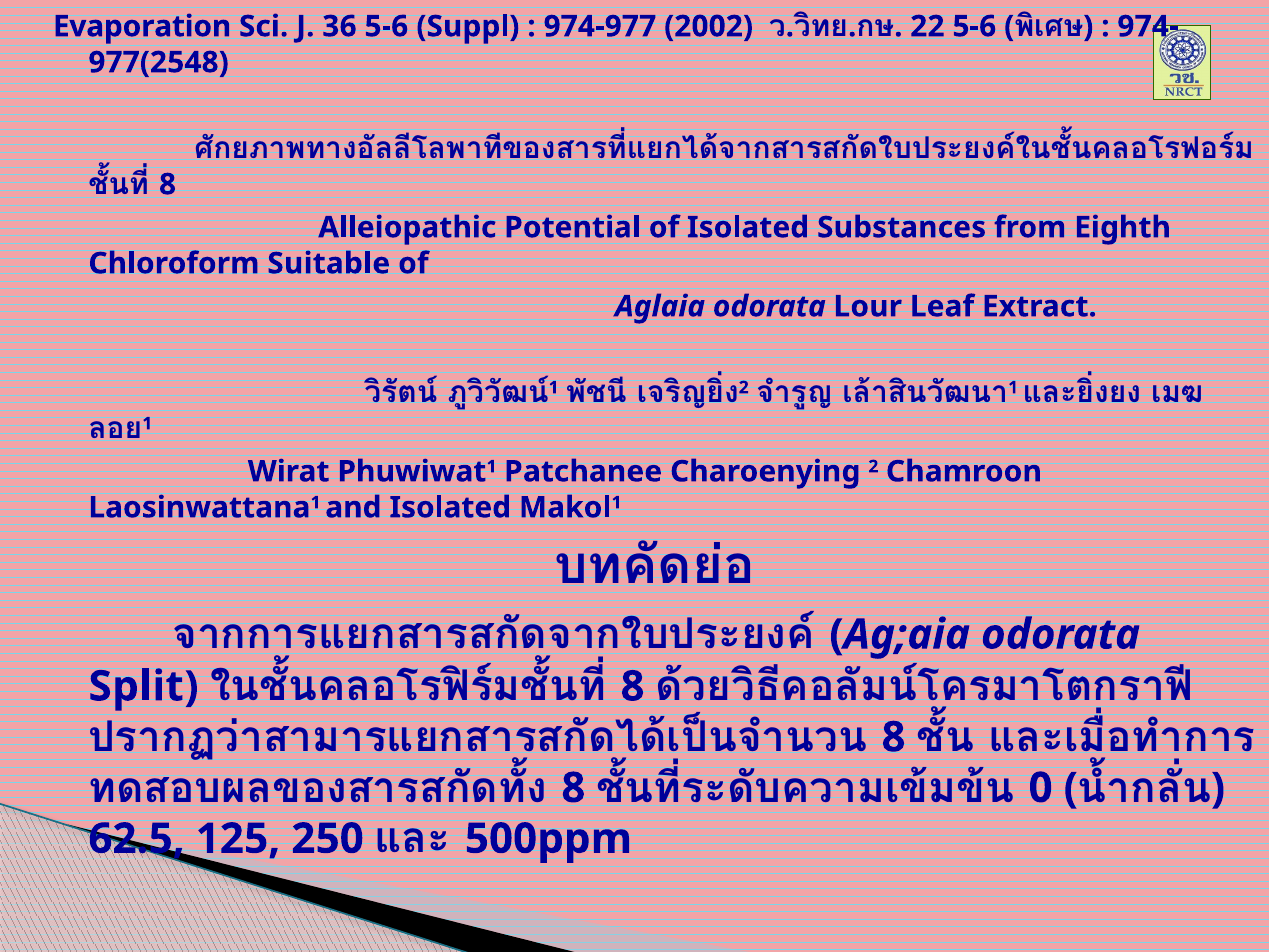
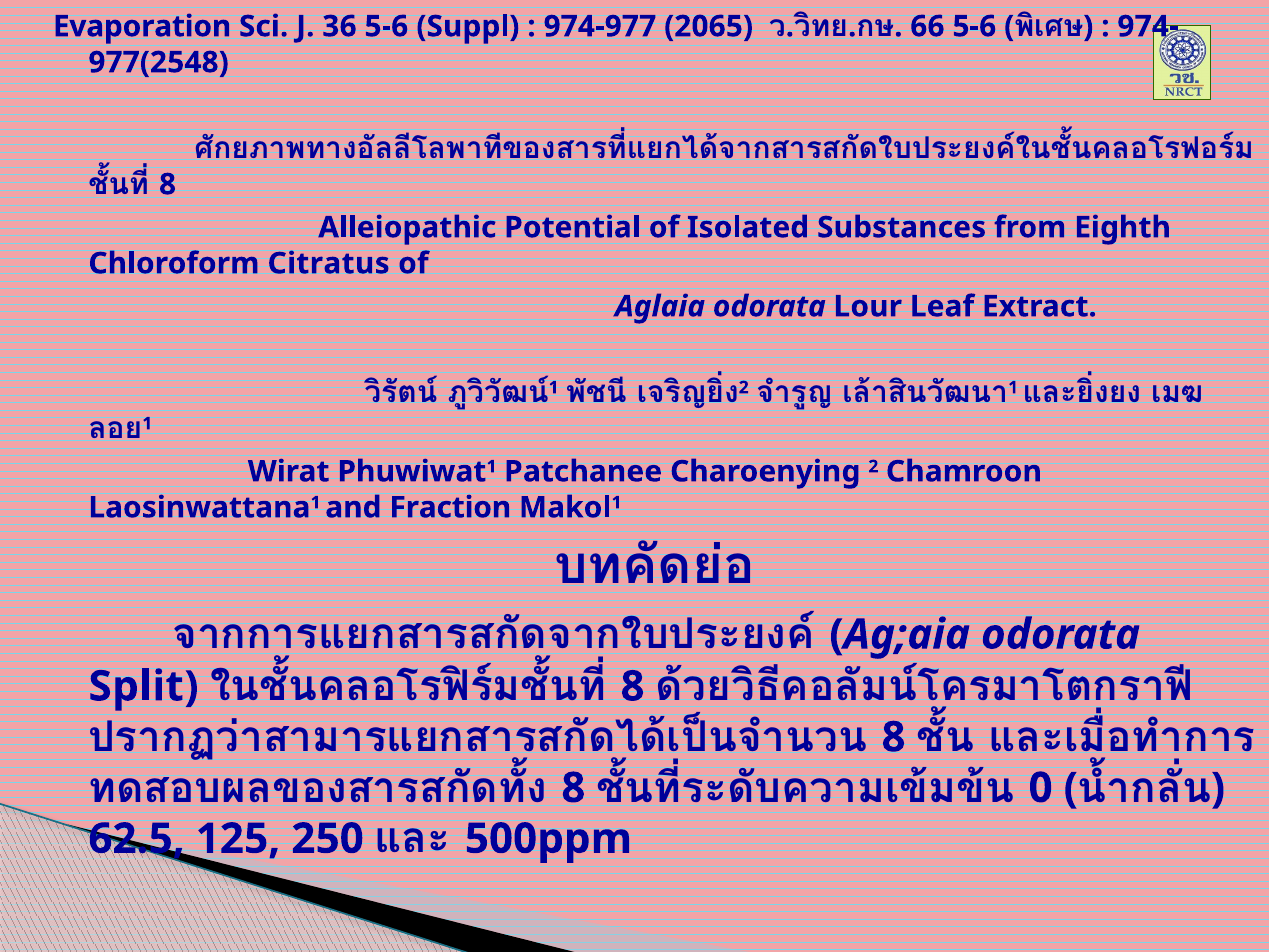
2002: 2002 -> 2065
22: 22 -> 66
Suitable: Suitable -> Citratus
and Isolated: Isolated -> Fraction
